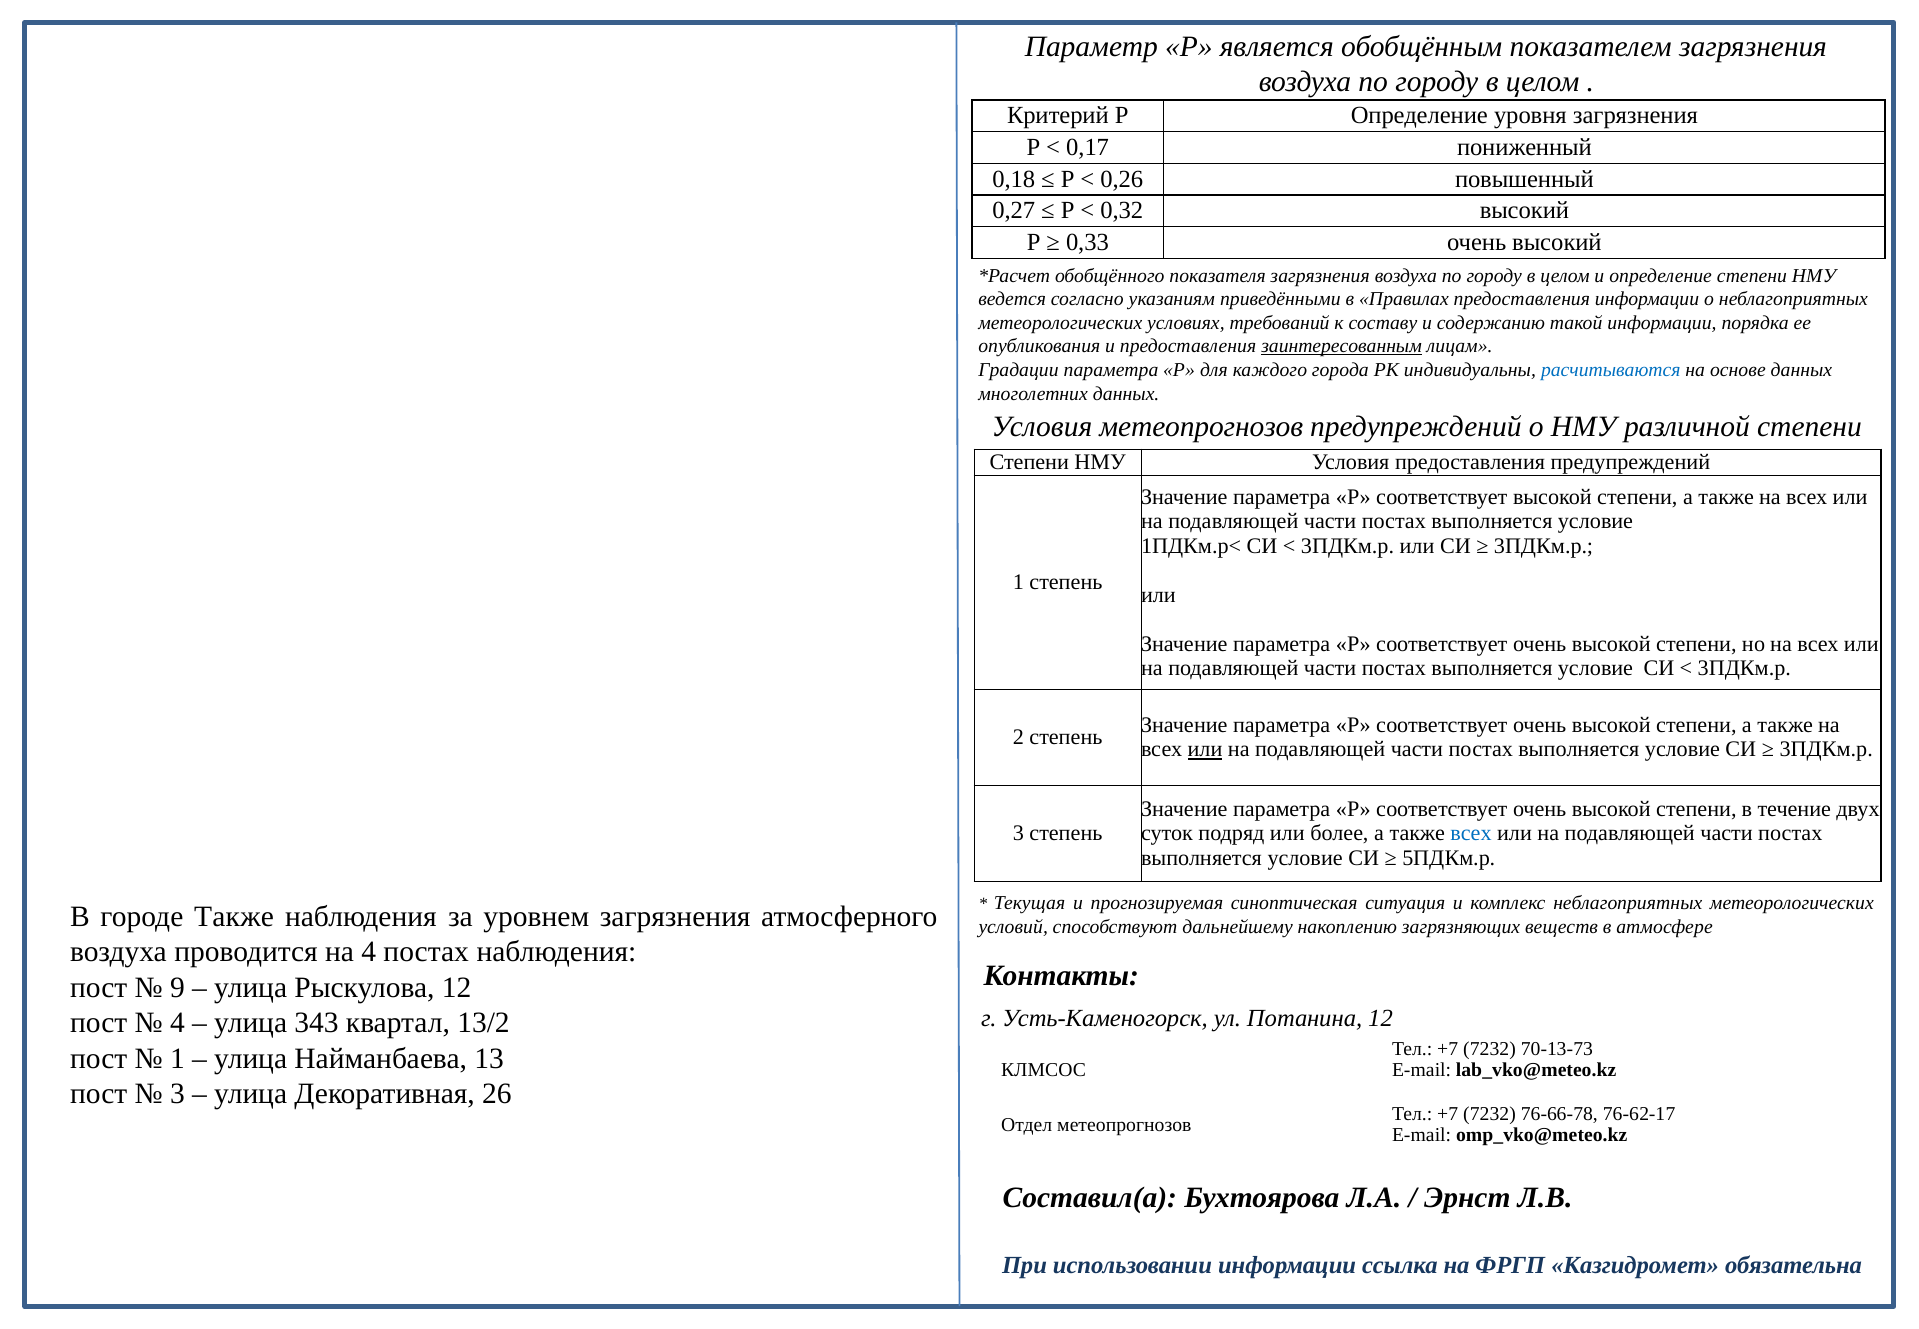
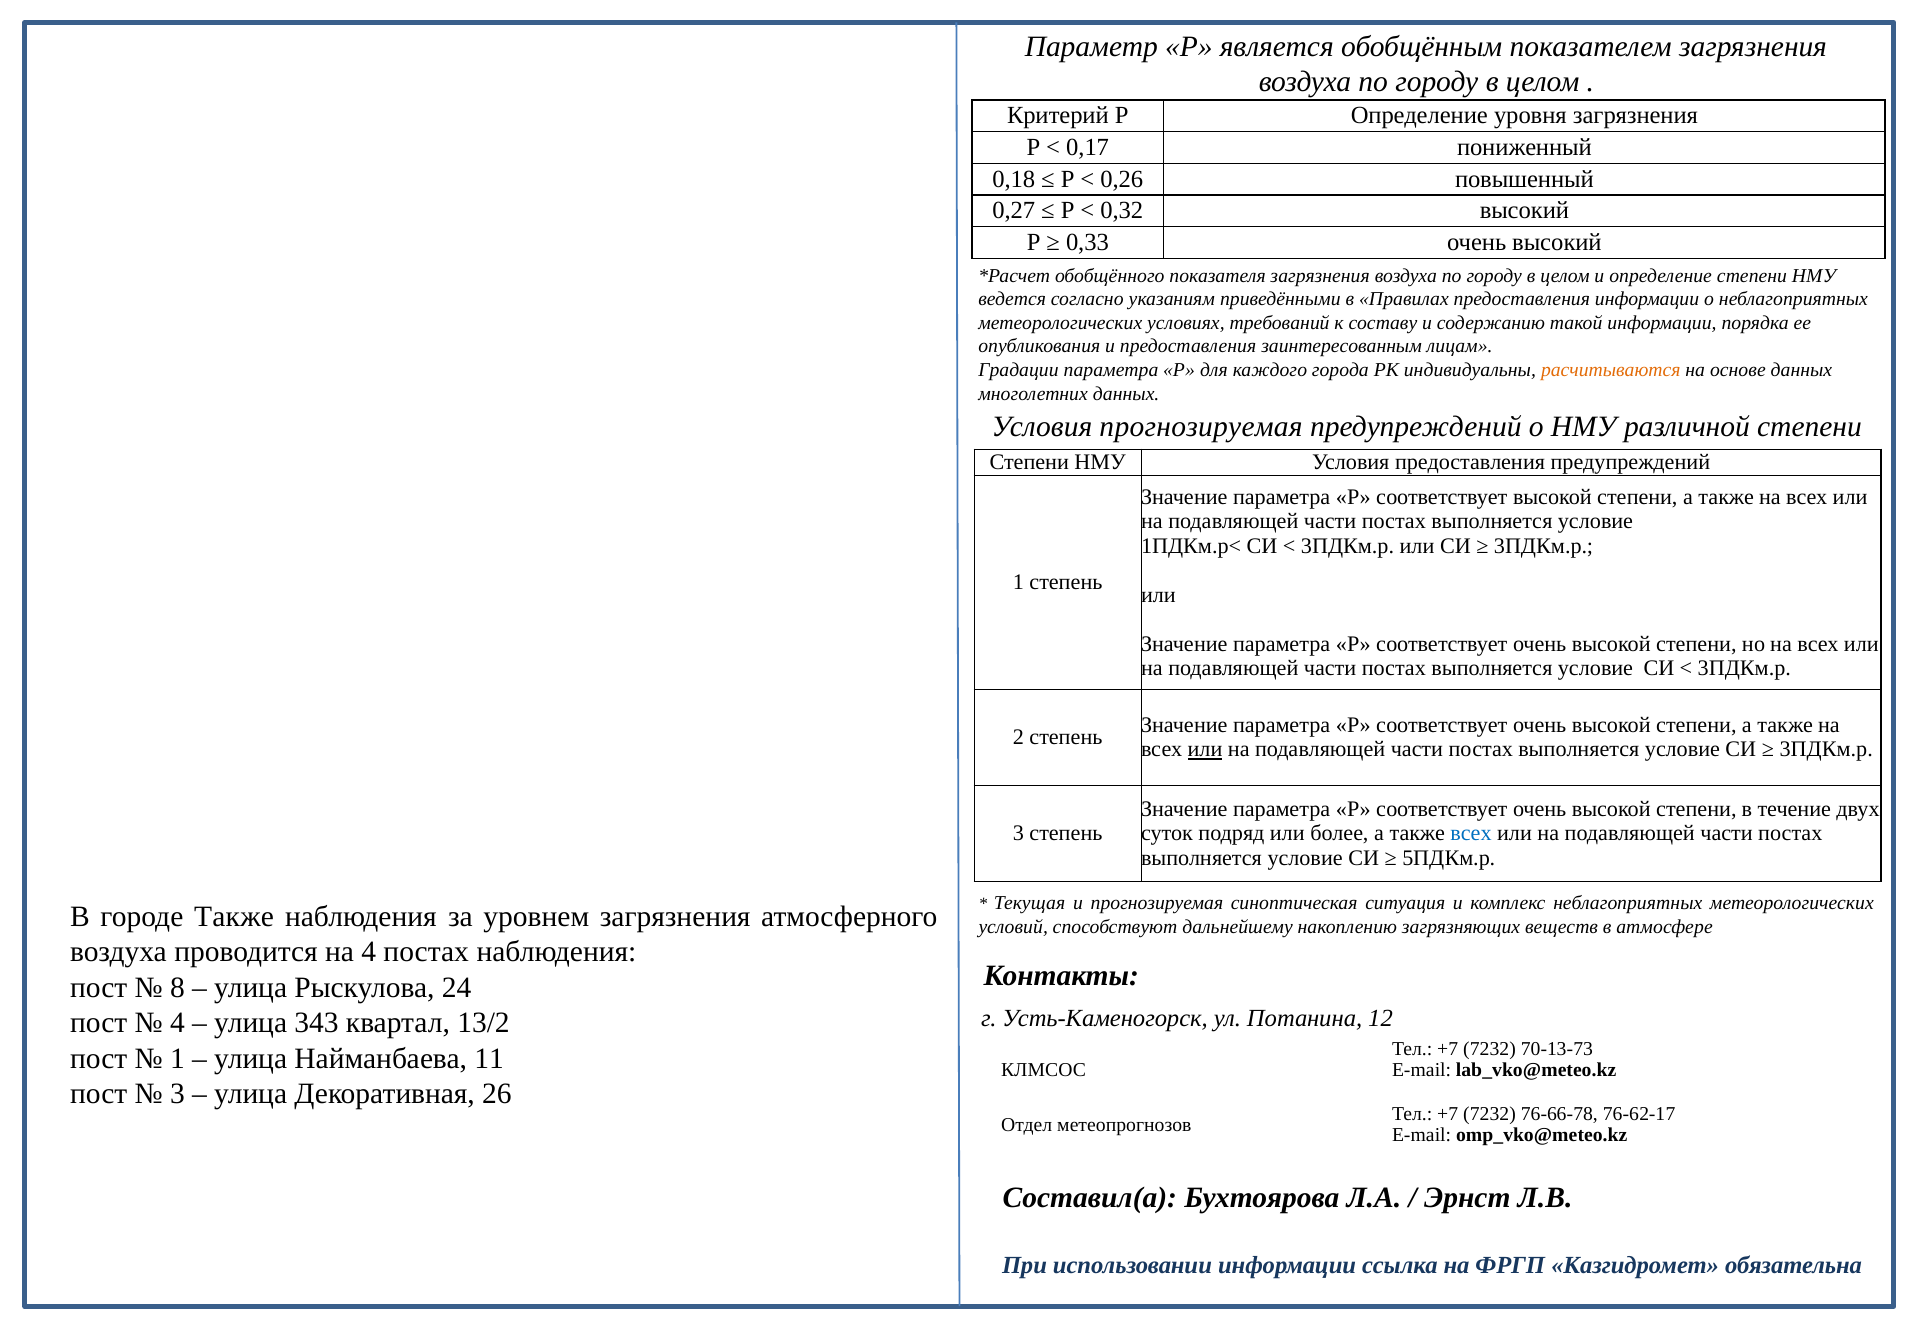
заинтересованным underline: present -> none
расчитываются colour: blue -> orange
Условия метеопрогнозов: метеопрогнозов -> прогнозируемая
9: 9 -> 8
Рыскулова 12: 12 -> 24
13: 13 -> 11
